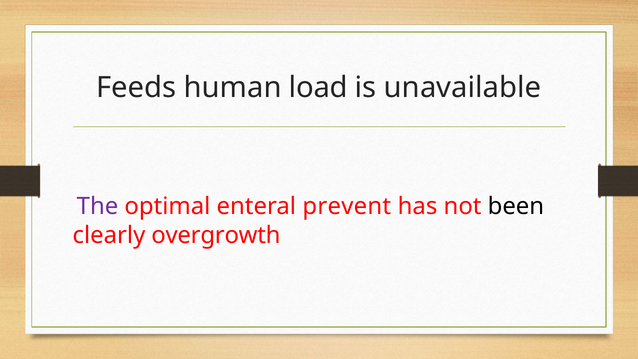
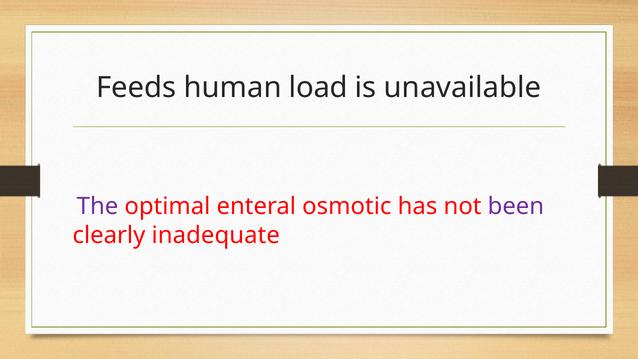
prevent: prevent -> osmotic
been colour: black -> purple
overgrowth: overgrowth -> inadequate
